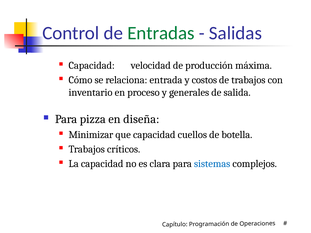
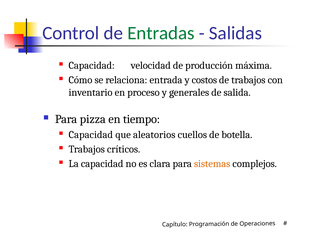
diseña: diseña -> tiempo
Minimizar at (91, 135): Minimizar -> Capacidad
que capacidad: capacidad -> aleatorios
sistemas colour: blue -> orange
